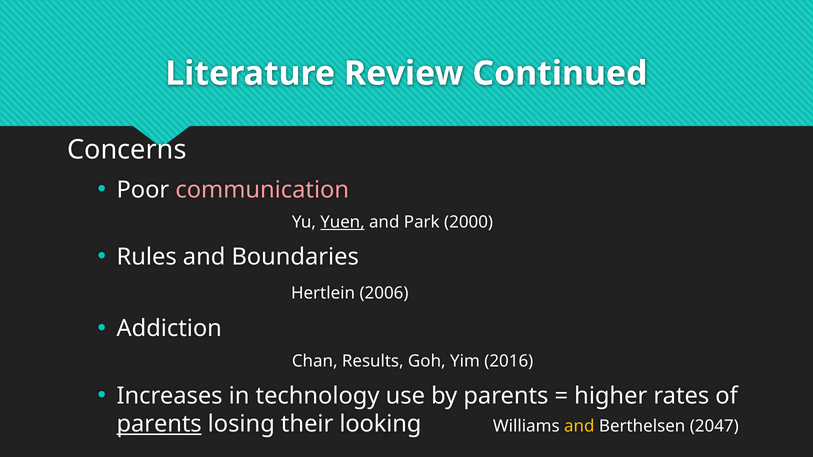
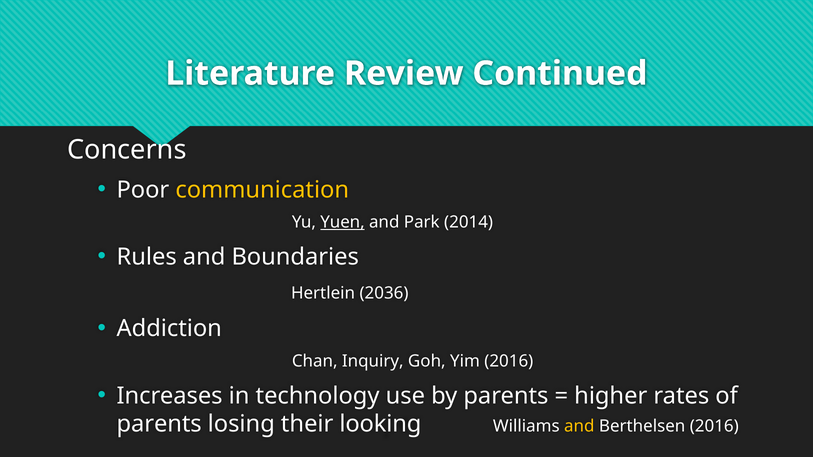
communication colour: pink -> yellow
2000: 2000 -> 2014
2006: 2006 -> 2036
Results: Results -> Inquiry
parents at (159, 424) underline: present -> none
Berthelsen 2047: 2047 -> 2016
